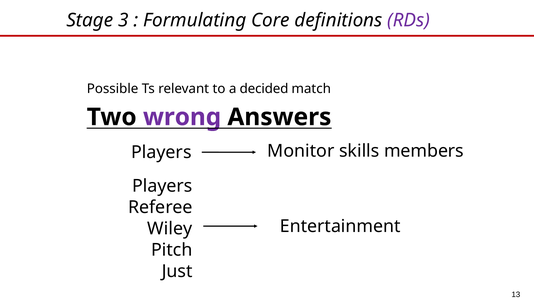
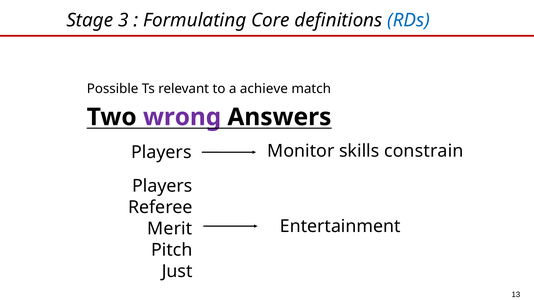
RDs colour: purple -> blue
decided: decided -> achieve
members: members -> constrain
Wiley: Wiley -> Merit
